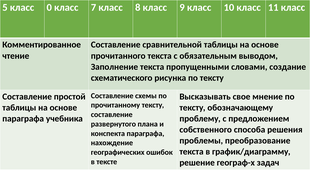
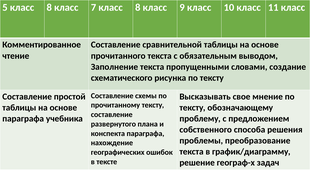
5 класс 0: 0 -> 8
